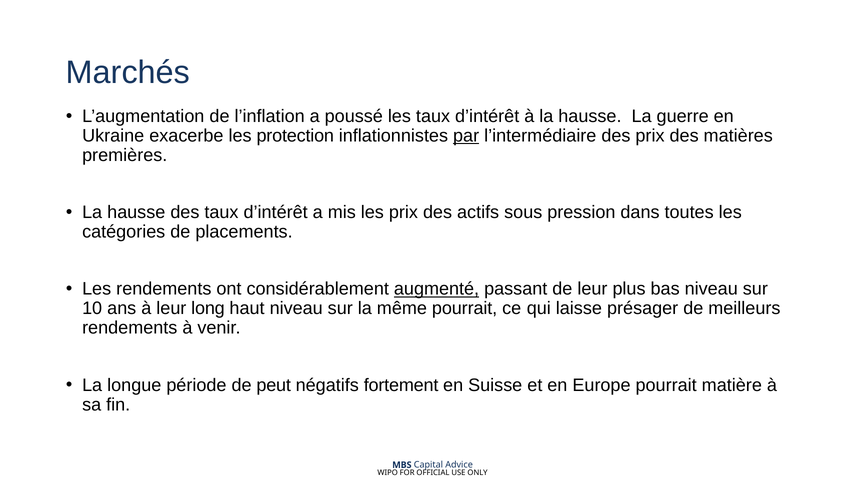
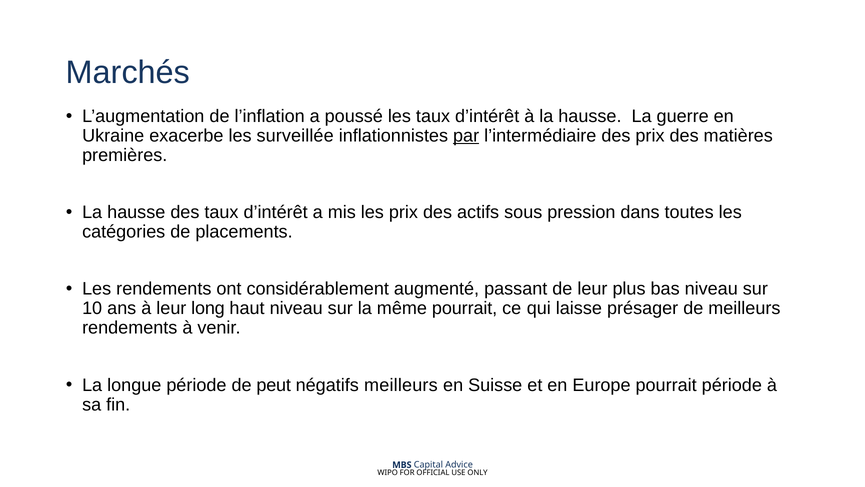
protection: protection -> surveillée
augmenté underline: present -> none
négatifs fortement: fortement -> meilleurs
pourrait matière: matière -> période
